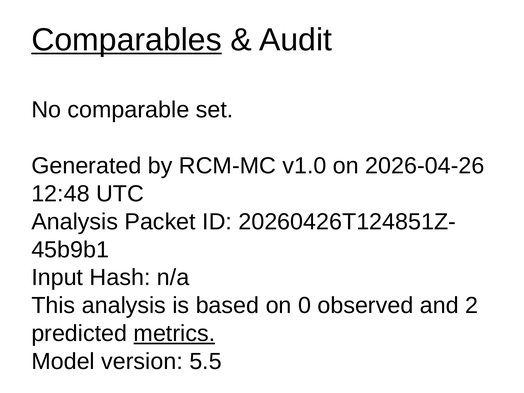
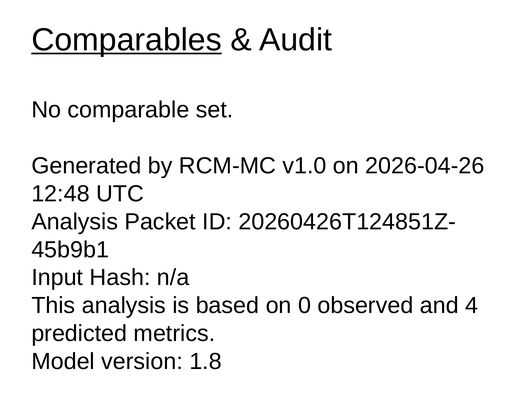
2: 2 -> 4
metrics underline: present -> none
5.5: 5.5 -> 1.8
